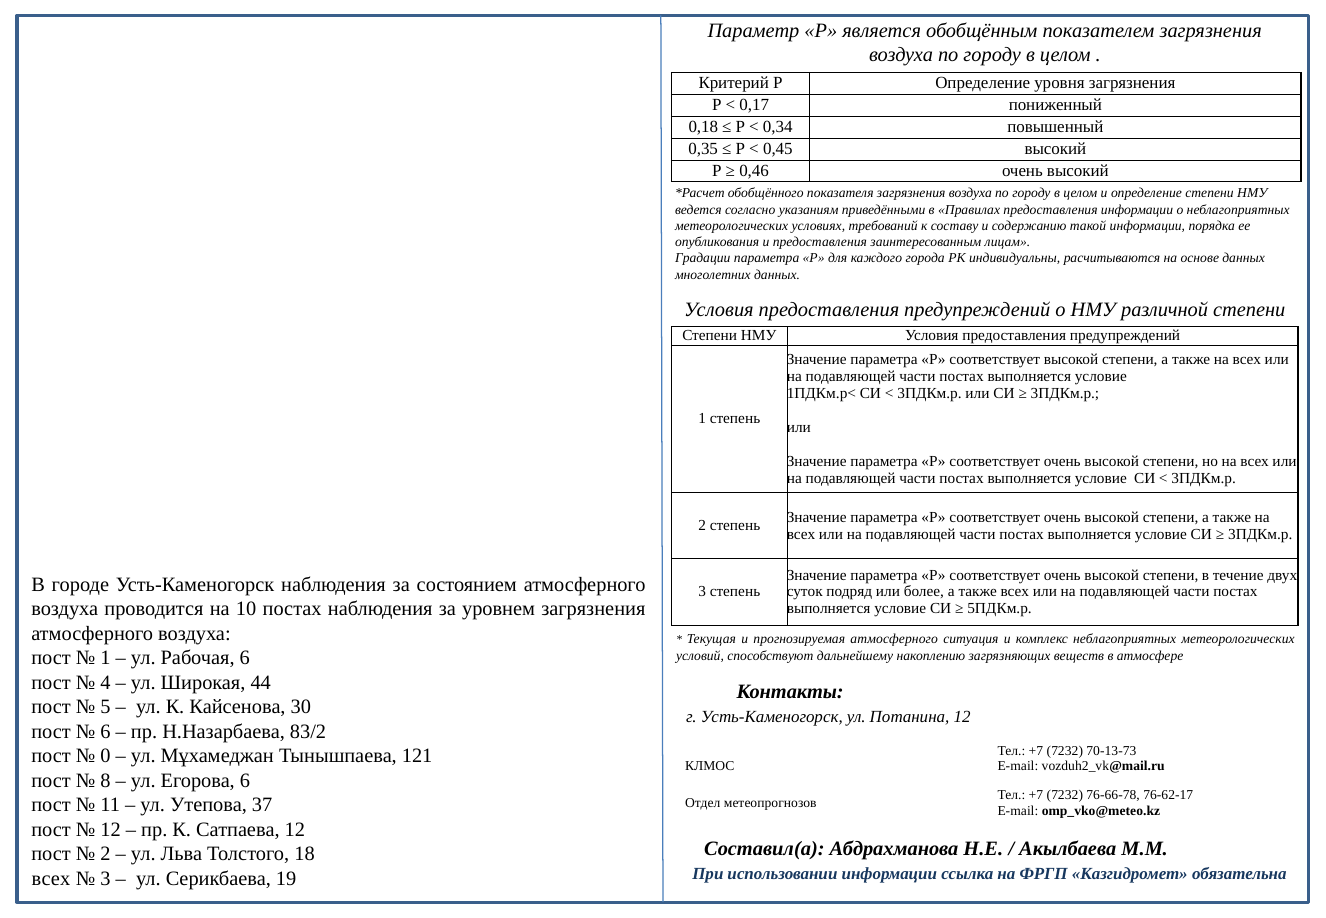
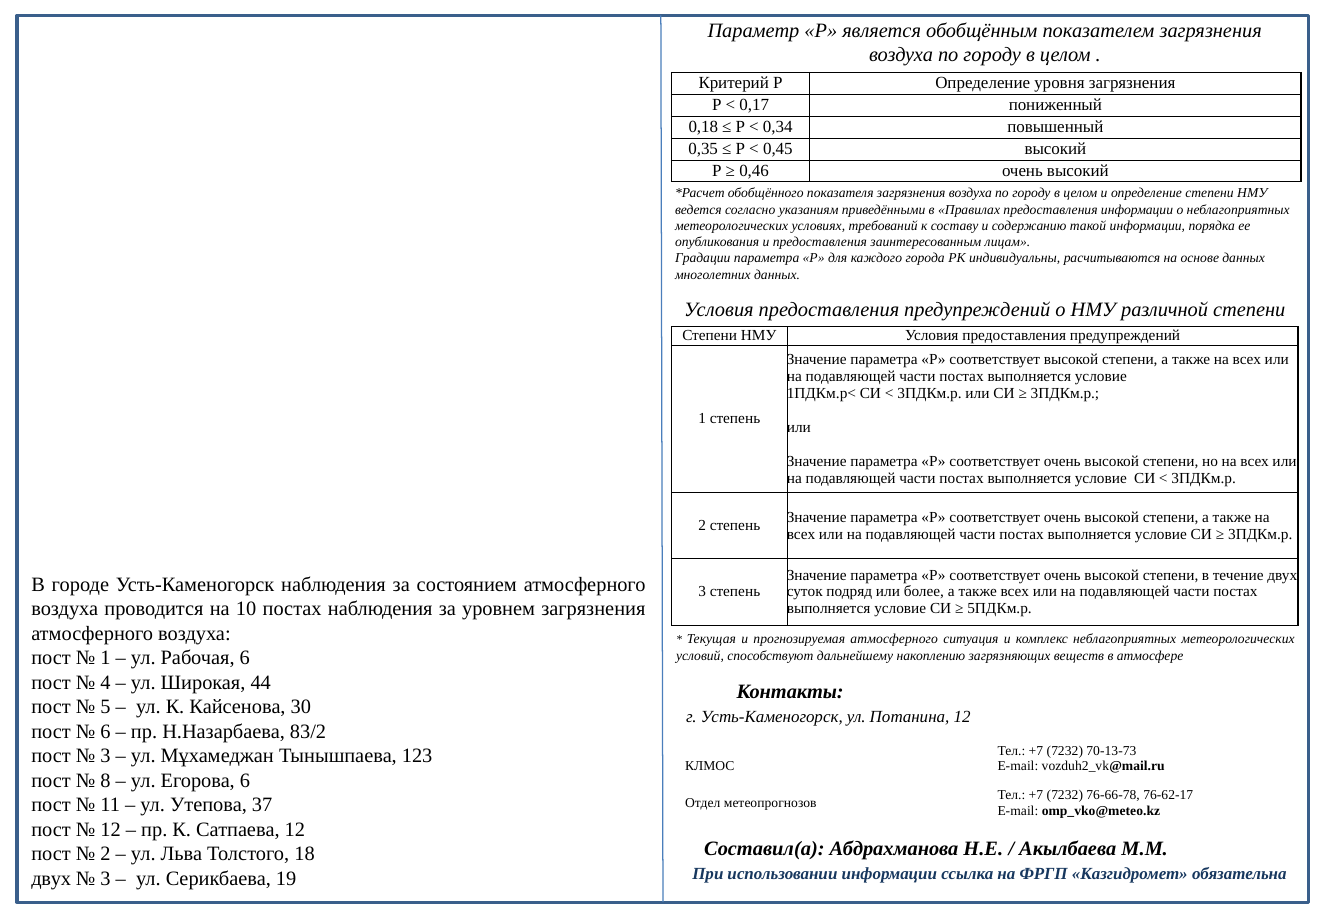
0 at (105, 756): 0 -> 3
121: 121 -> 123
всех at (51, 878): всех -> двух
